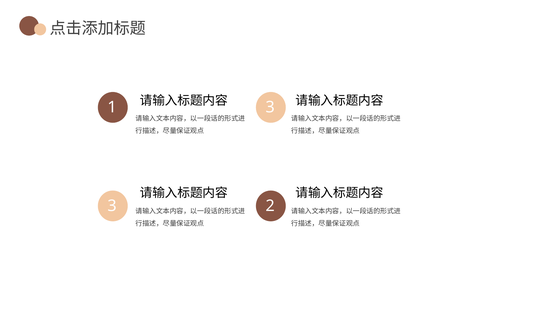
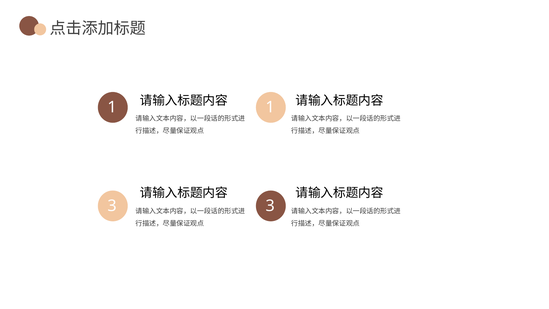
1 3: 3 -> 1
3 2: 2 -> 3
